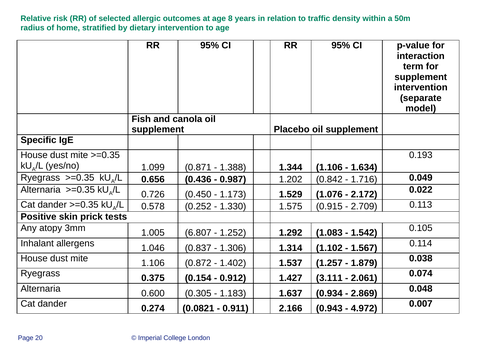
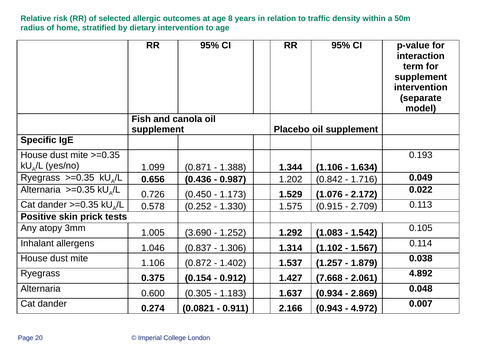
6.807: 6.807 -> 3.690
3.111: 3.111 -> 7.668
0.074: 0.074 -> 4.892
